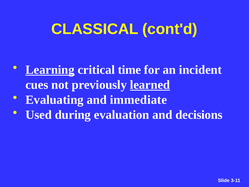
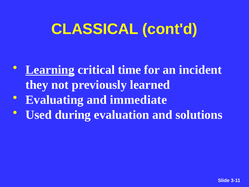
cues: cues -> they
learned underline: present -> none
decisions: decisions -> solutions
